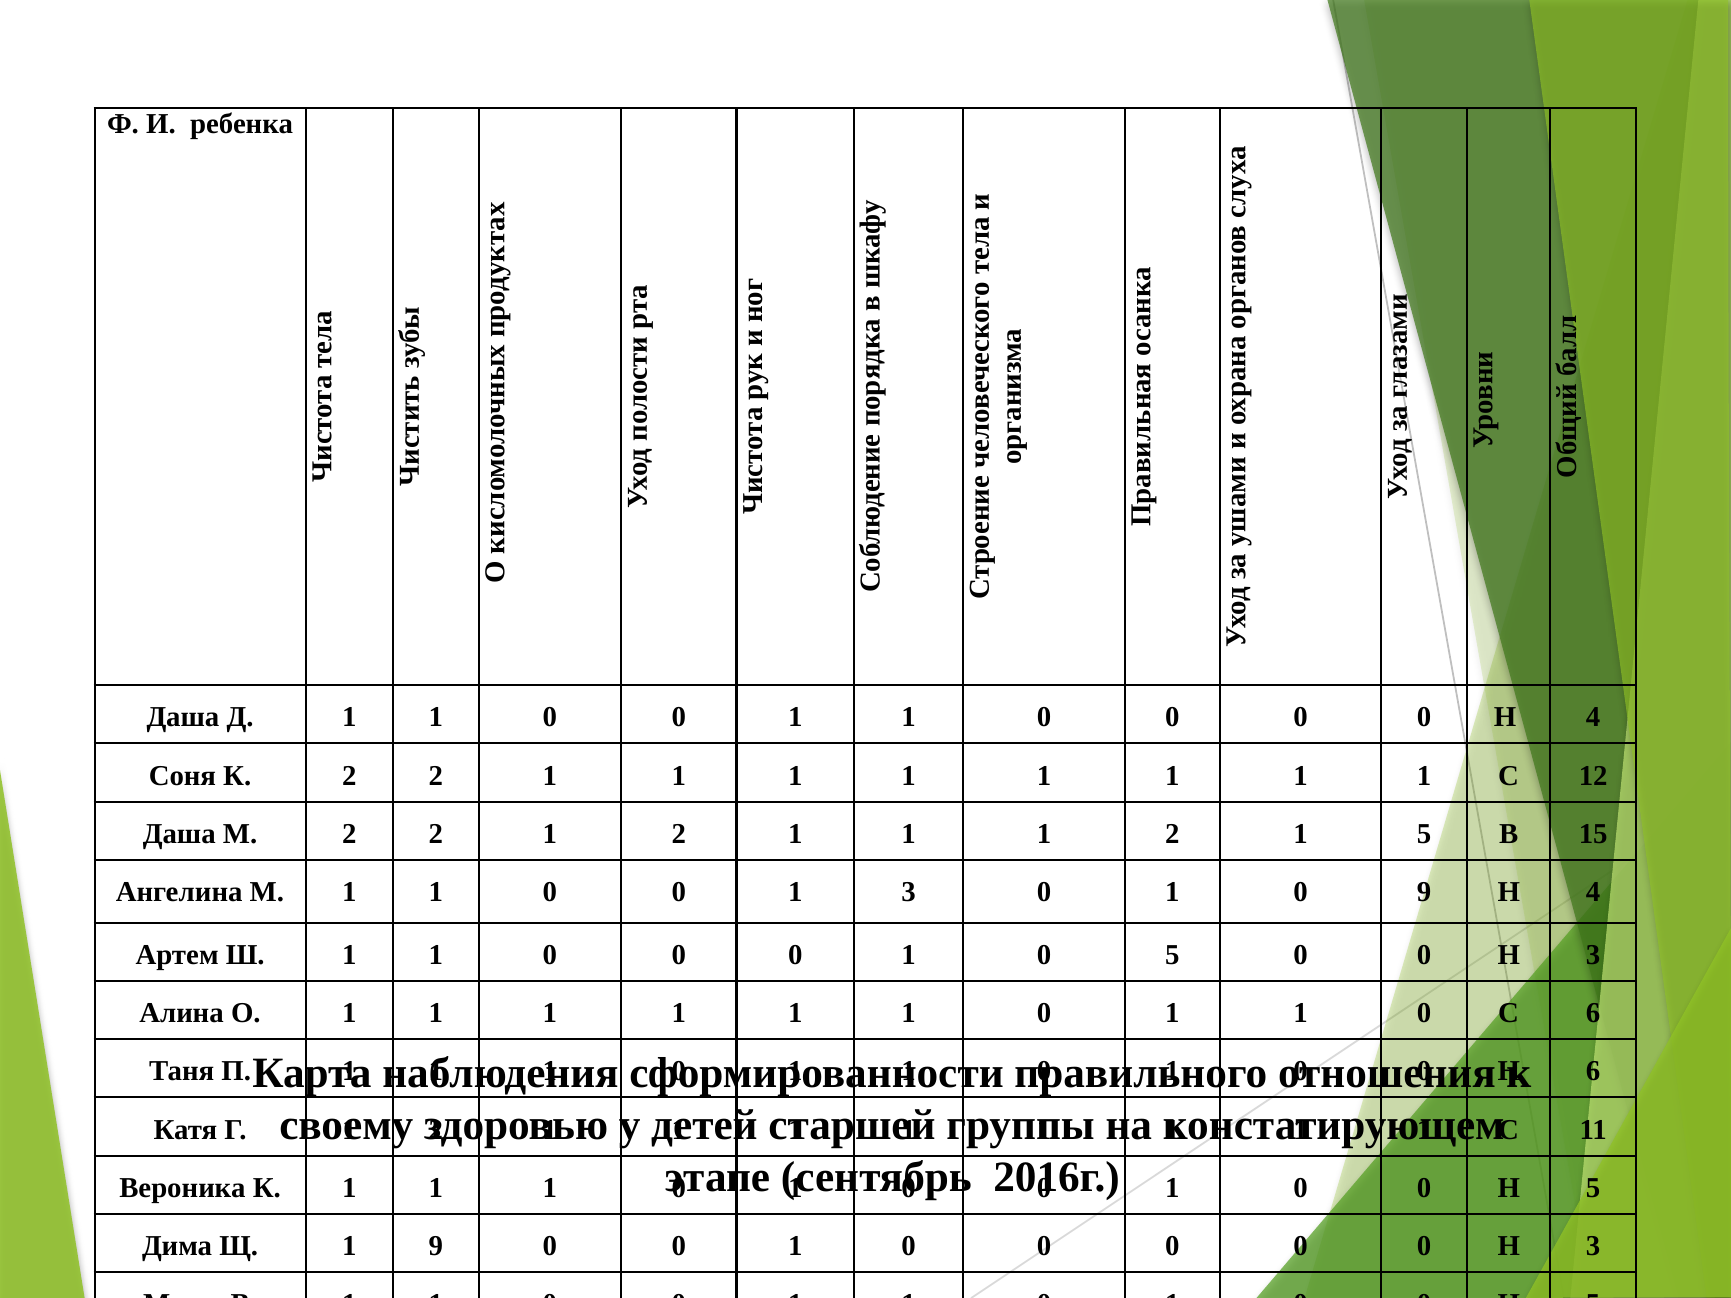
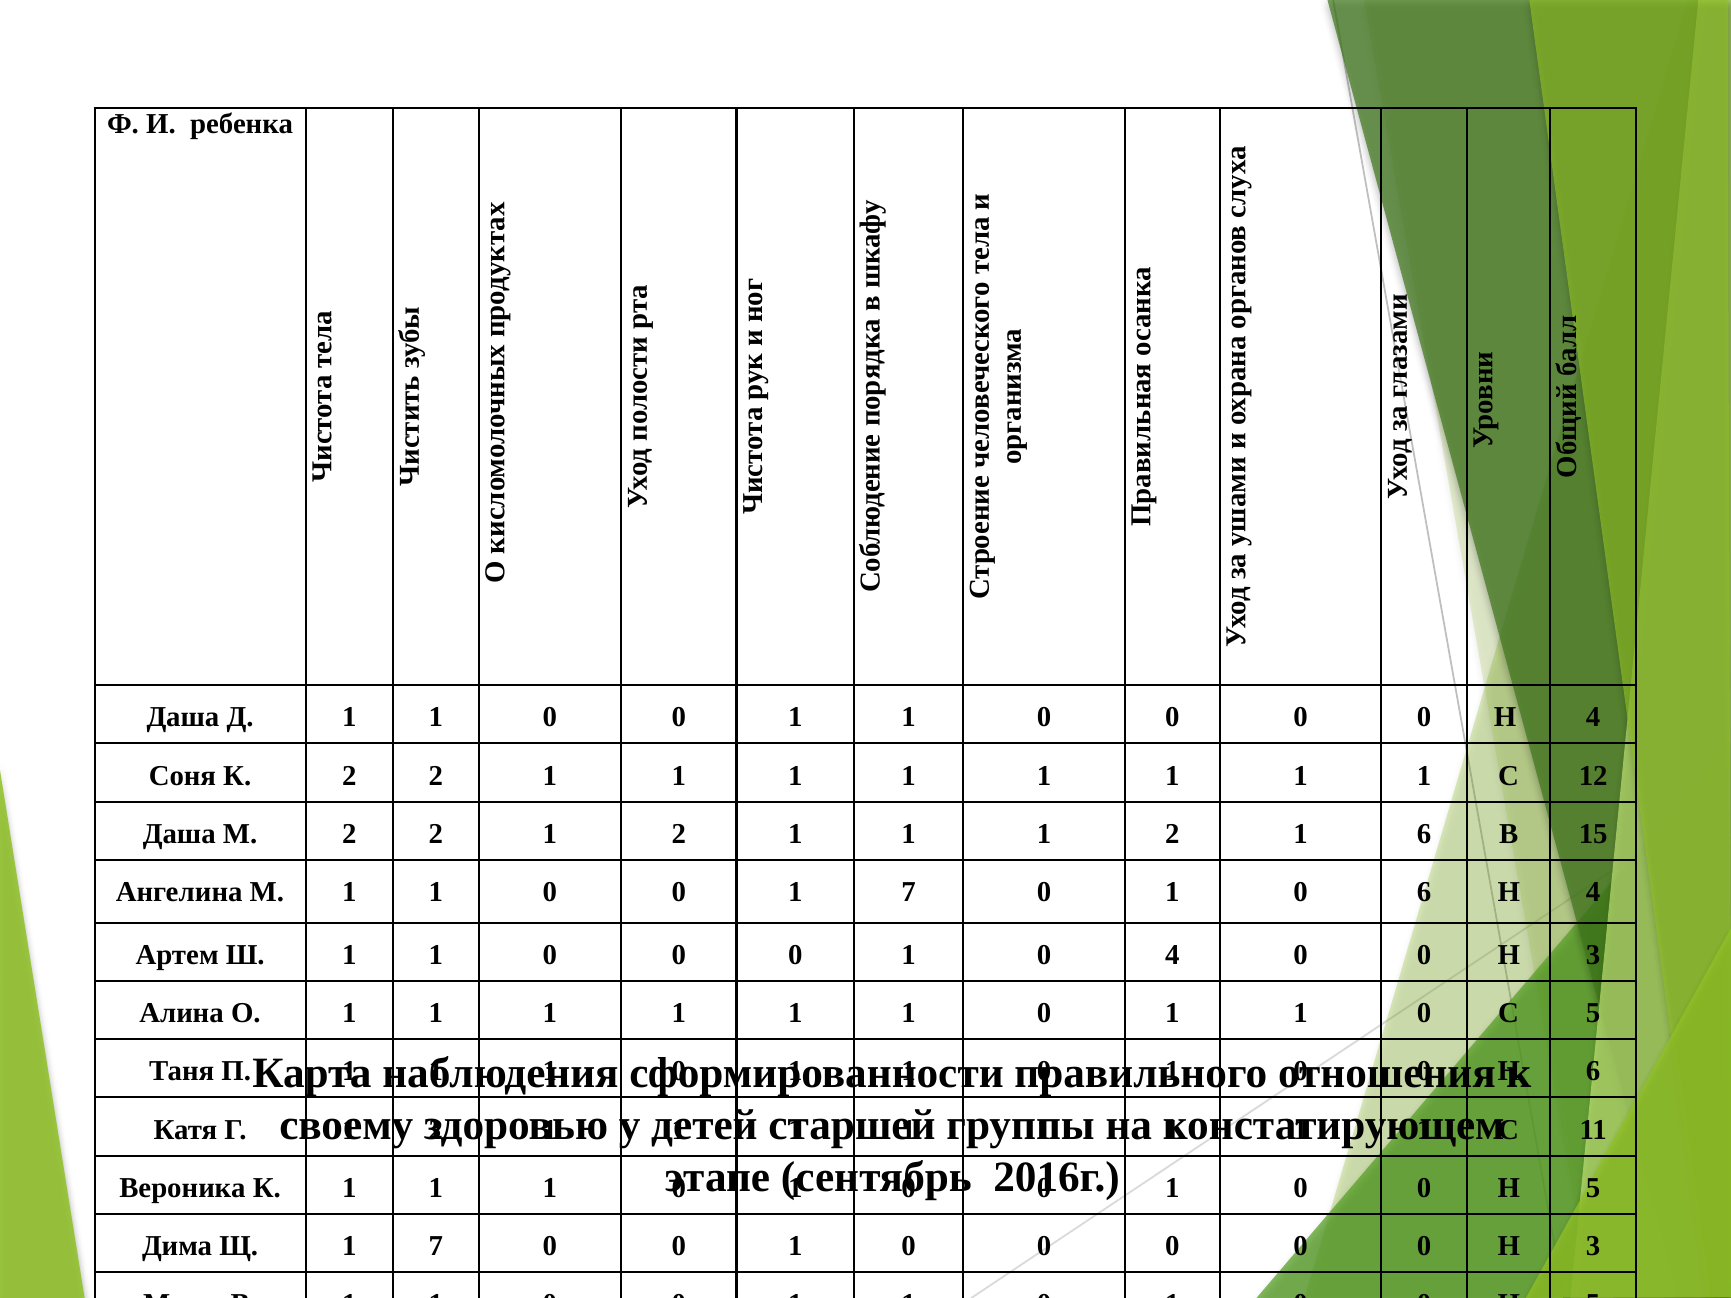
1 5: 5 -> 6
0 1 3: 3 -> 7
0 9: 9 -> 6
0 5: 5 -> 4
С 6: 6 -> 5
Щ 1 9: 9 -> 7
